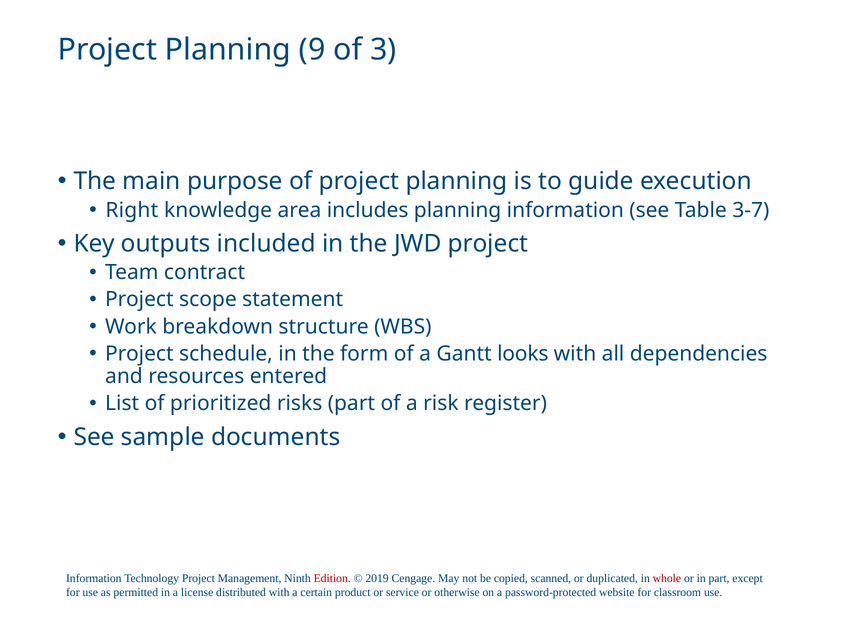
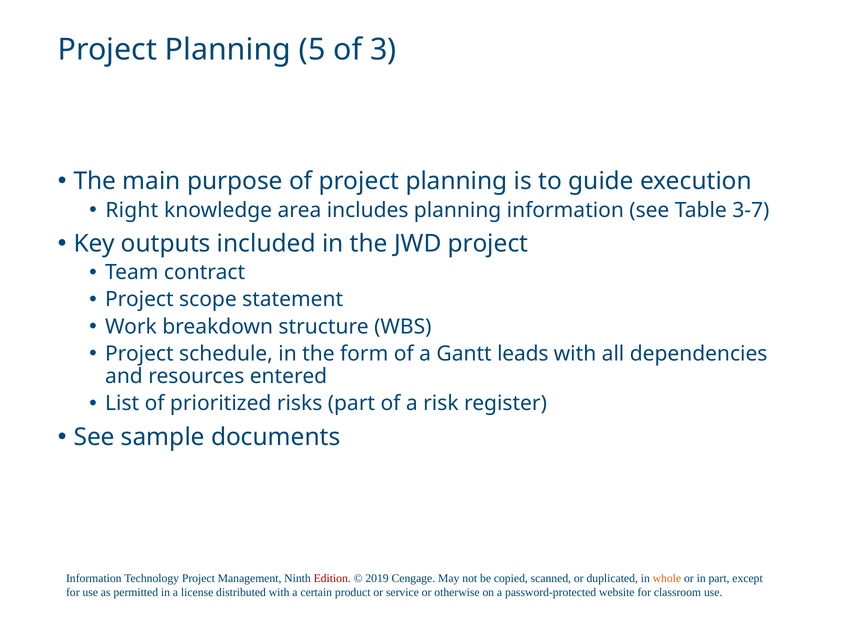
9: 9 -> 5
looks: looks -> leads
whole colour: red -> orange
